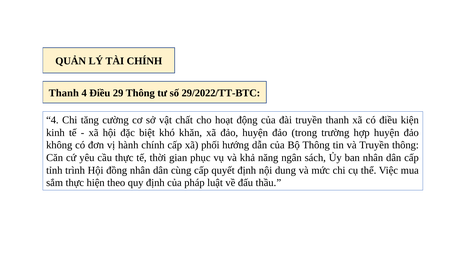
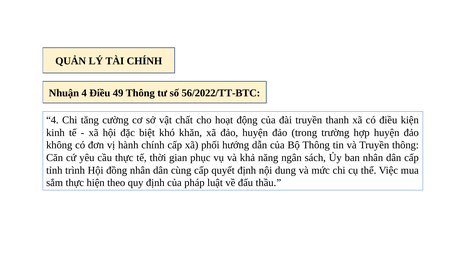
Thanh at (64, 93): Thanh -> Nhuận
29: 29 -> 49
29/2022/TT-BTC: 29/2022/TT-BTC -> 56/2022/TT-BTC
